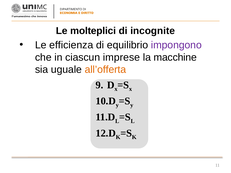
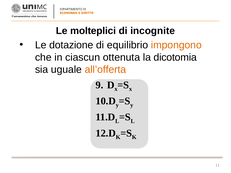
efficienza: efficienza -> dotazione
impongono colour: purple -> orange
imprese: imprese -> ottenuta
macchine: macchine -> dicotomia
